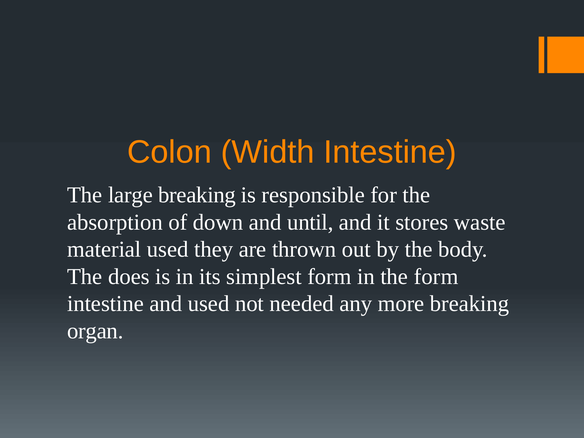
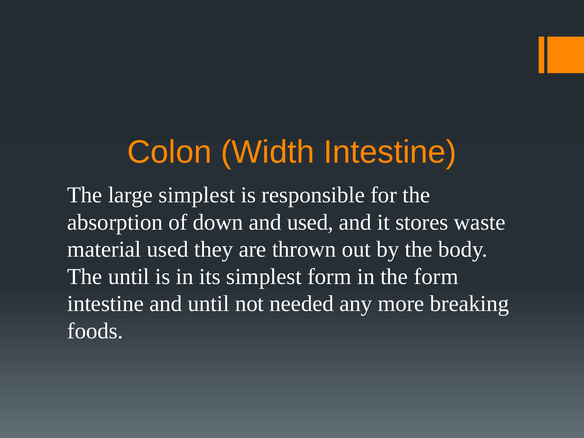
large breaking: breaking -> simplest
and until: until -> used
The does: does -> until
and used: used -> until
organ: organ -> foods
